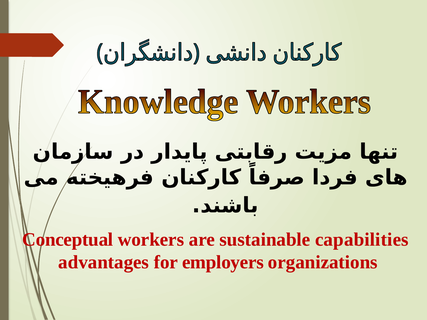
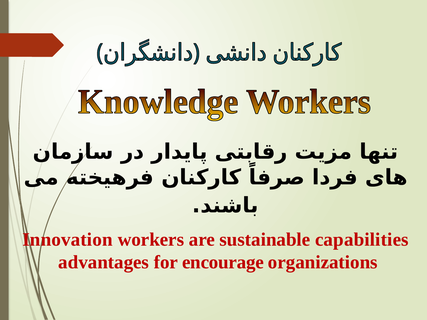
Conceptual: Conceptual -> Innovation
employers: employers -> encourage
